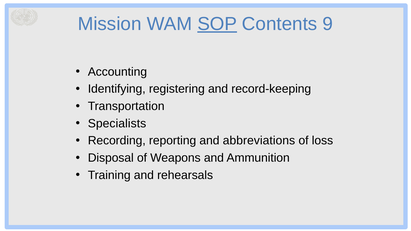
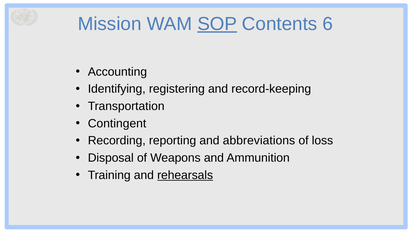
9: 9 -> 6
Specialists: Specialists -> Contingent
rehearsals underline: none -> present
